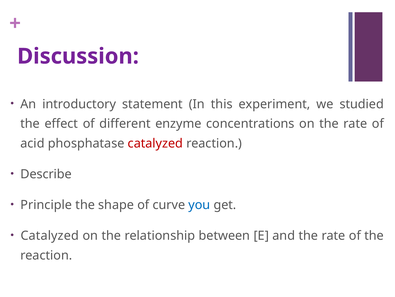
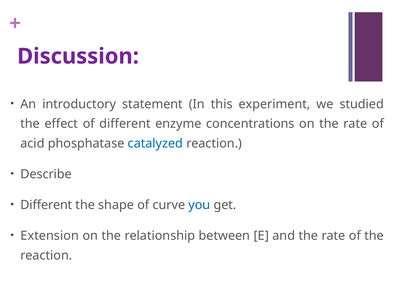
catalyzed at (155, 143) colour: red -> blue
Principle at (46, 204): Principle -> Different
Catalyzed at (50, 235): Catalyzed -> Extension
